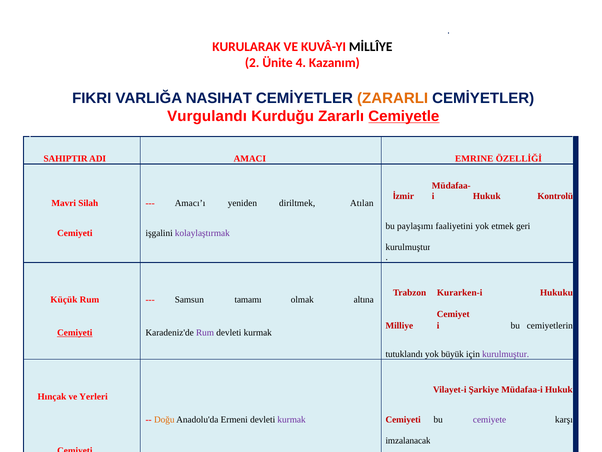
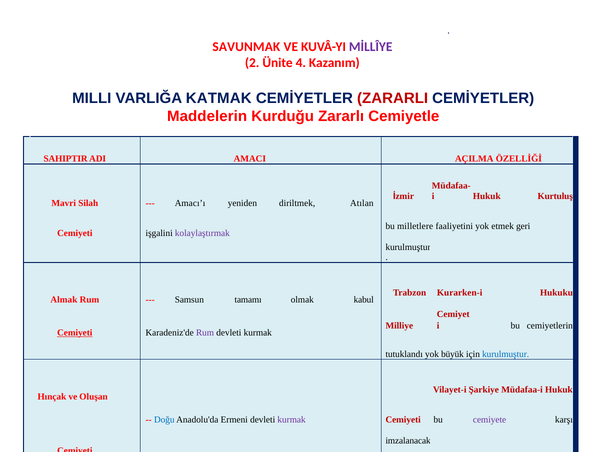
KURULARAK: KURULARAK -> SAVUNMAK
MİLLÎYE colour: black -> purple
FIKRI: FIKRI -> MILLI
NASIHAT: NASIHAT -> KATMAK
ZARARLI colour: orange -> red
Vurgulandı: Vurgulandı -> Maddelerin
Cemiyetle underline: present -> none
EMRINE: EMRINE -> AÇILMA
Kontrolü: Kontrolü -> Kurtuluş
paylaşımı: paylaşımı -> milletlere
Küçük: Küçük -> Almak
altına: altına -> kabul
kurulmuştur at (506, 354) colour: purple -> blue
Yerleri: Yerleri -> Oluşan
Doğu colour: orange -> blue
